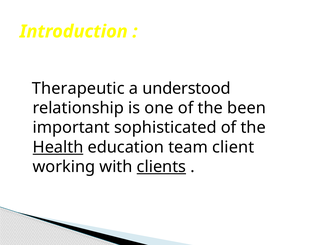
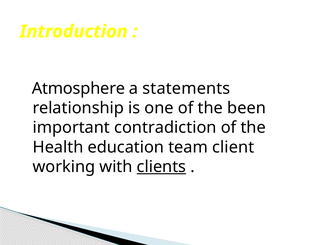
Therapeutic: Therapeutic -> Atmosphere
understood: understood -> statements
sophisticated: sophisticated -> contradiction
Health underline: present -> none
